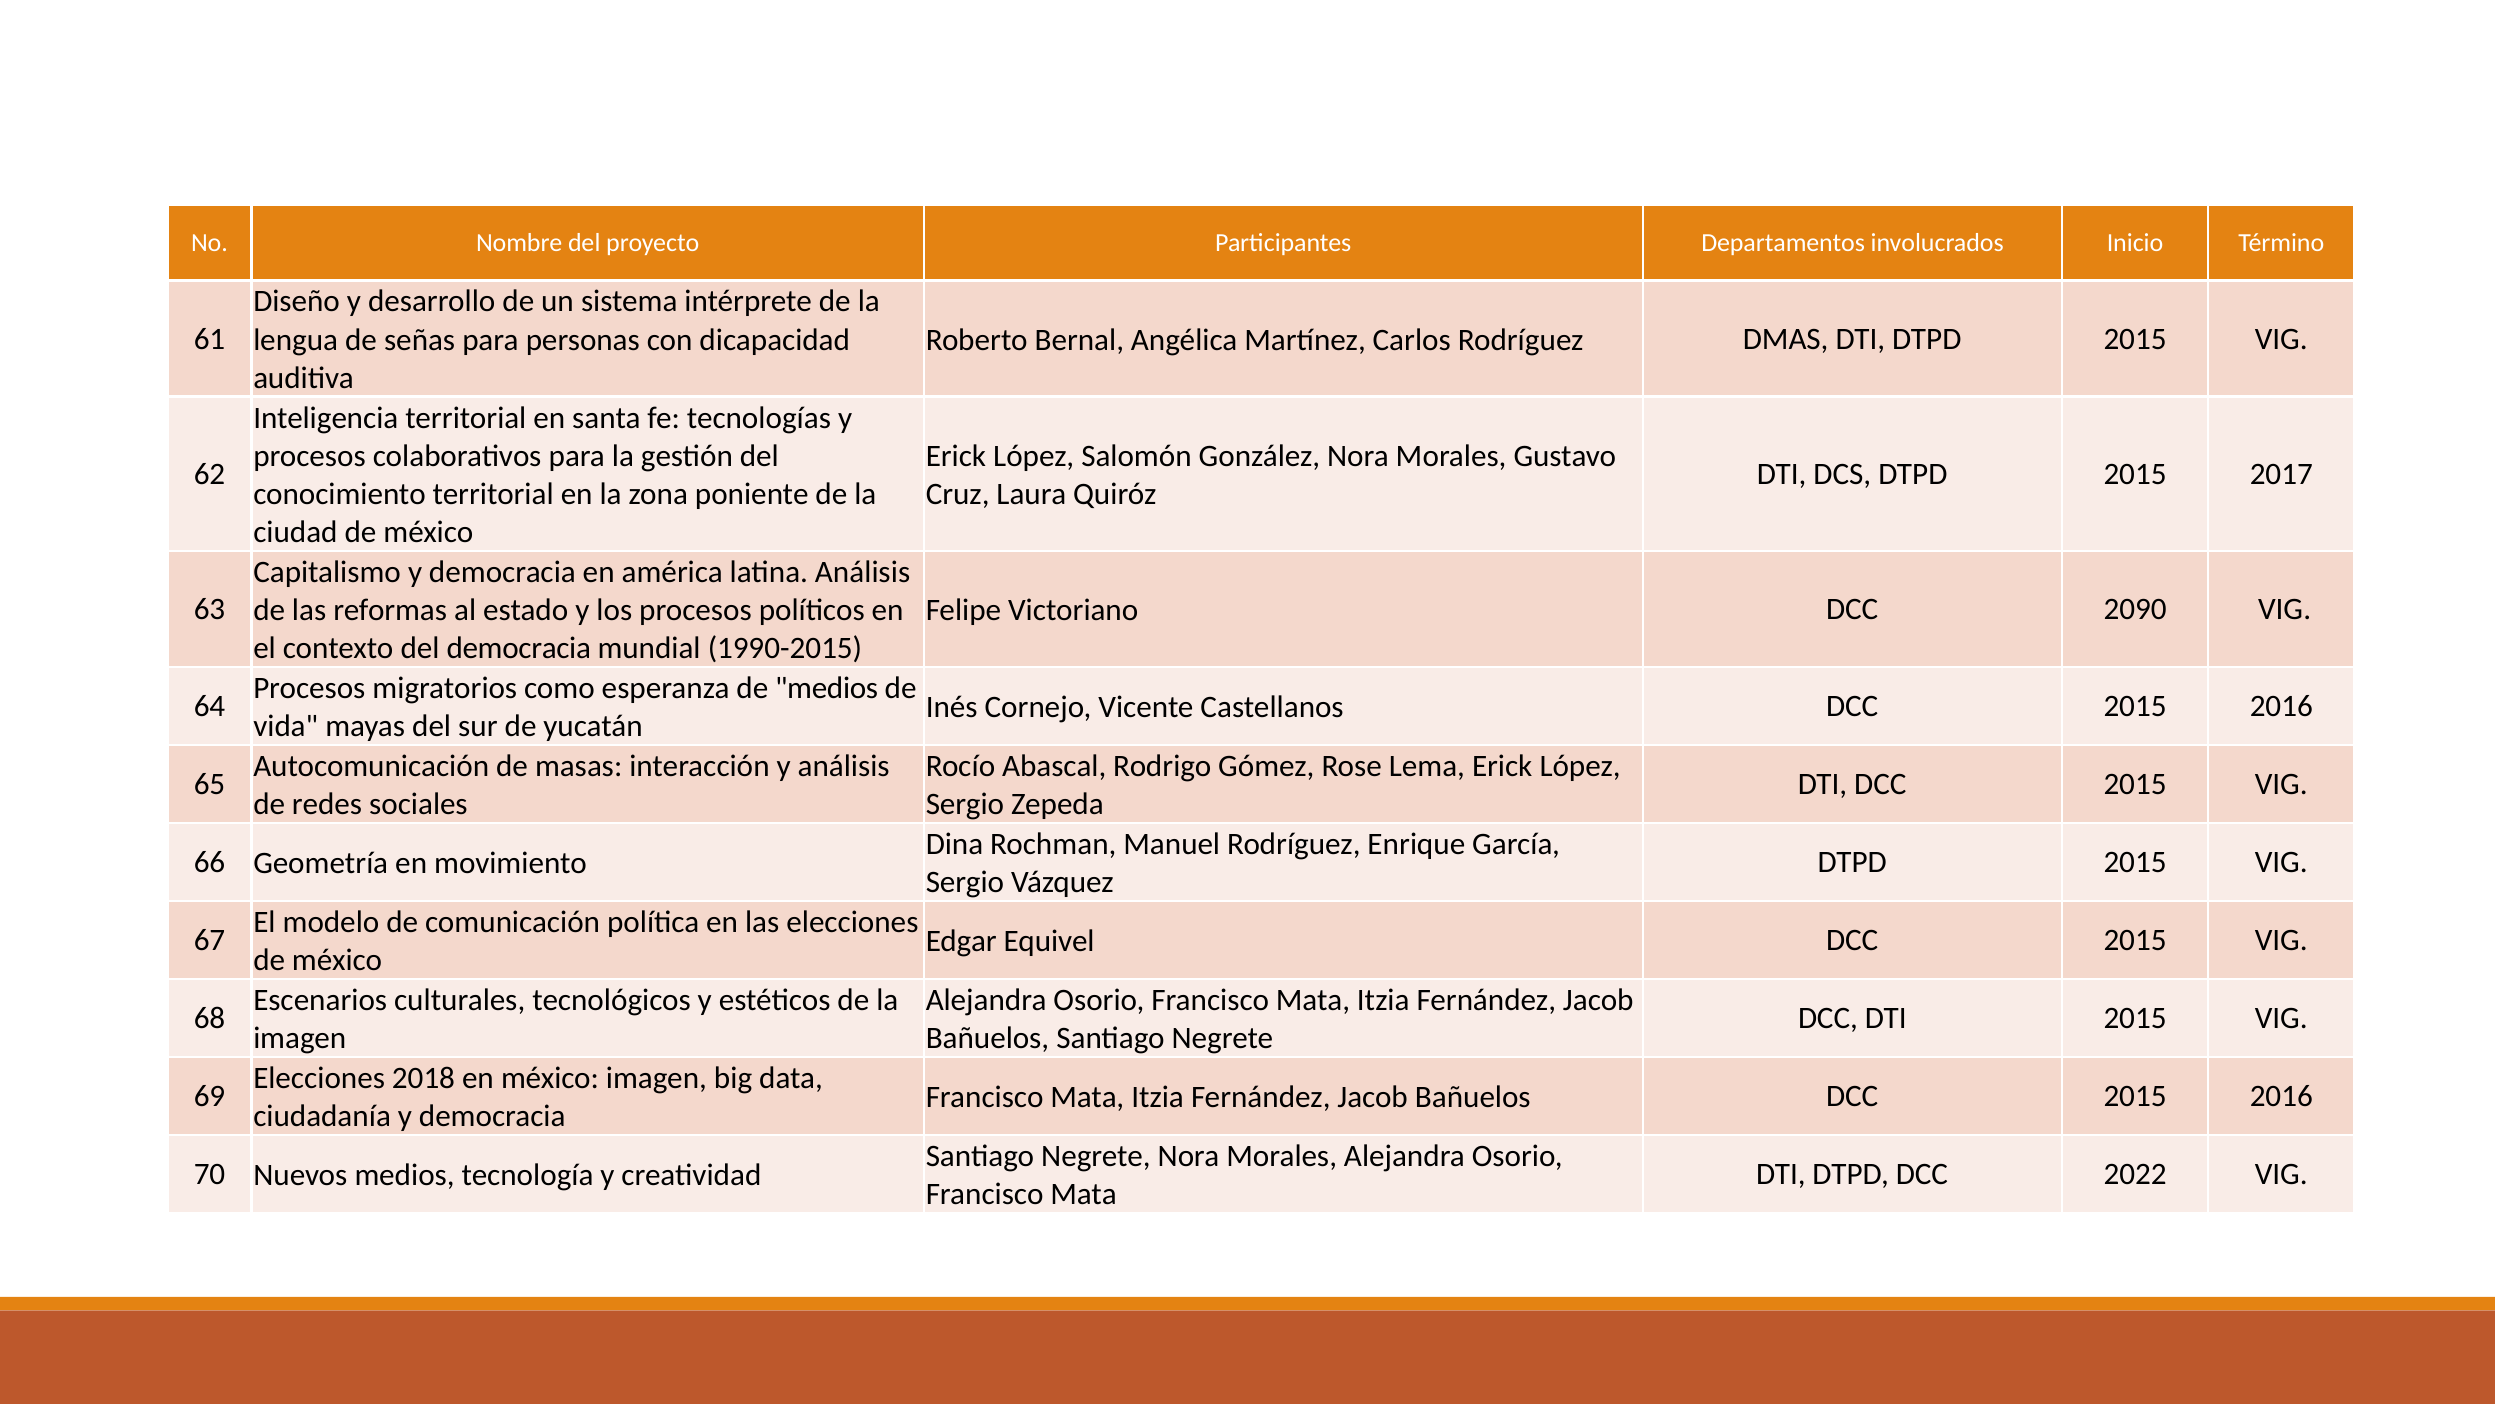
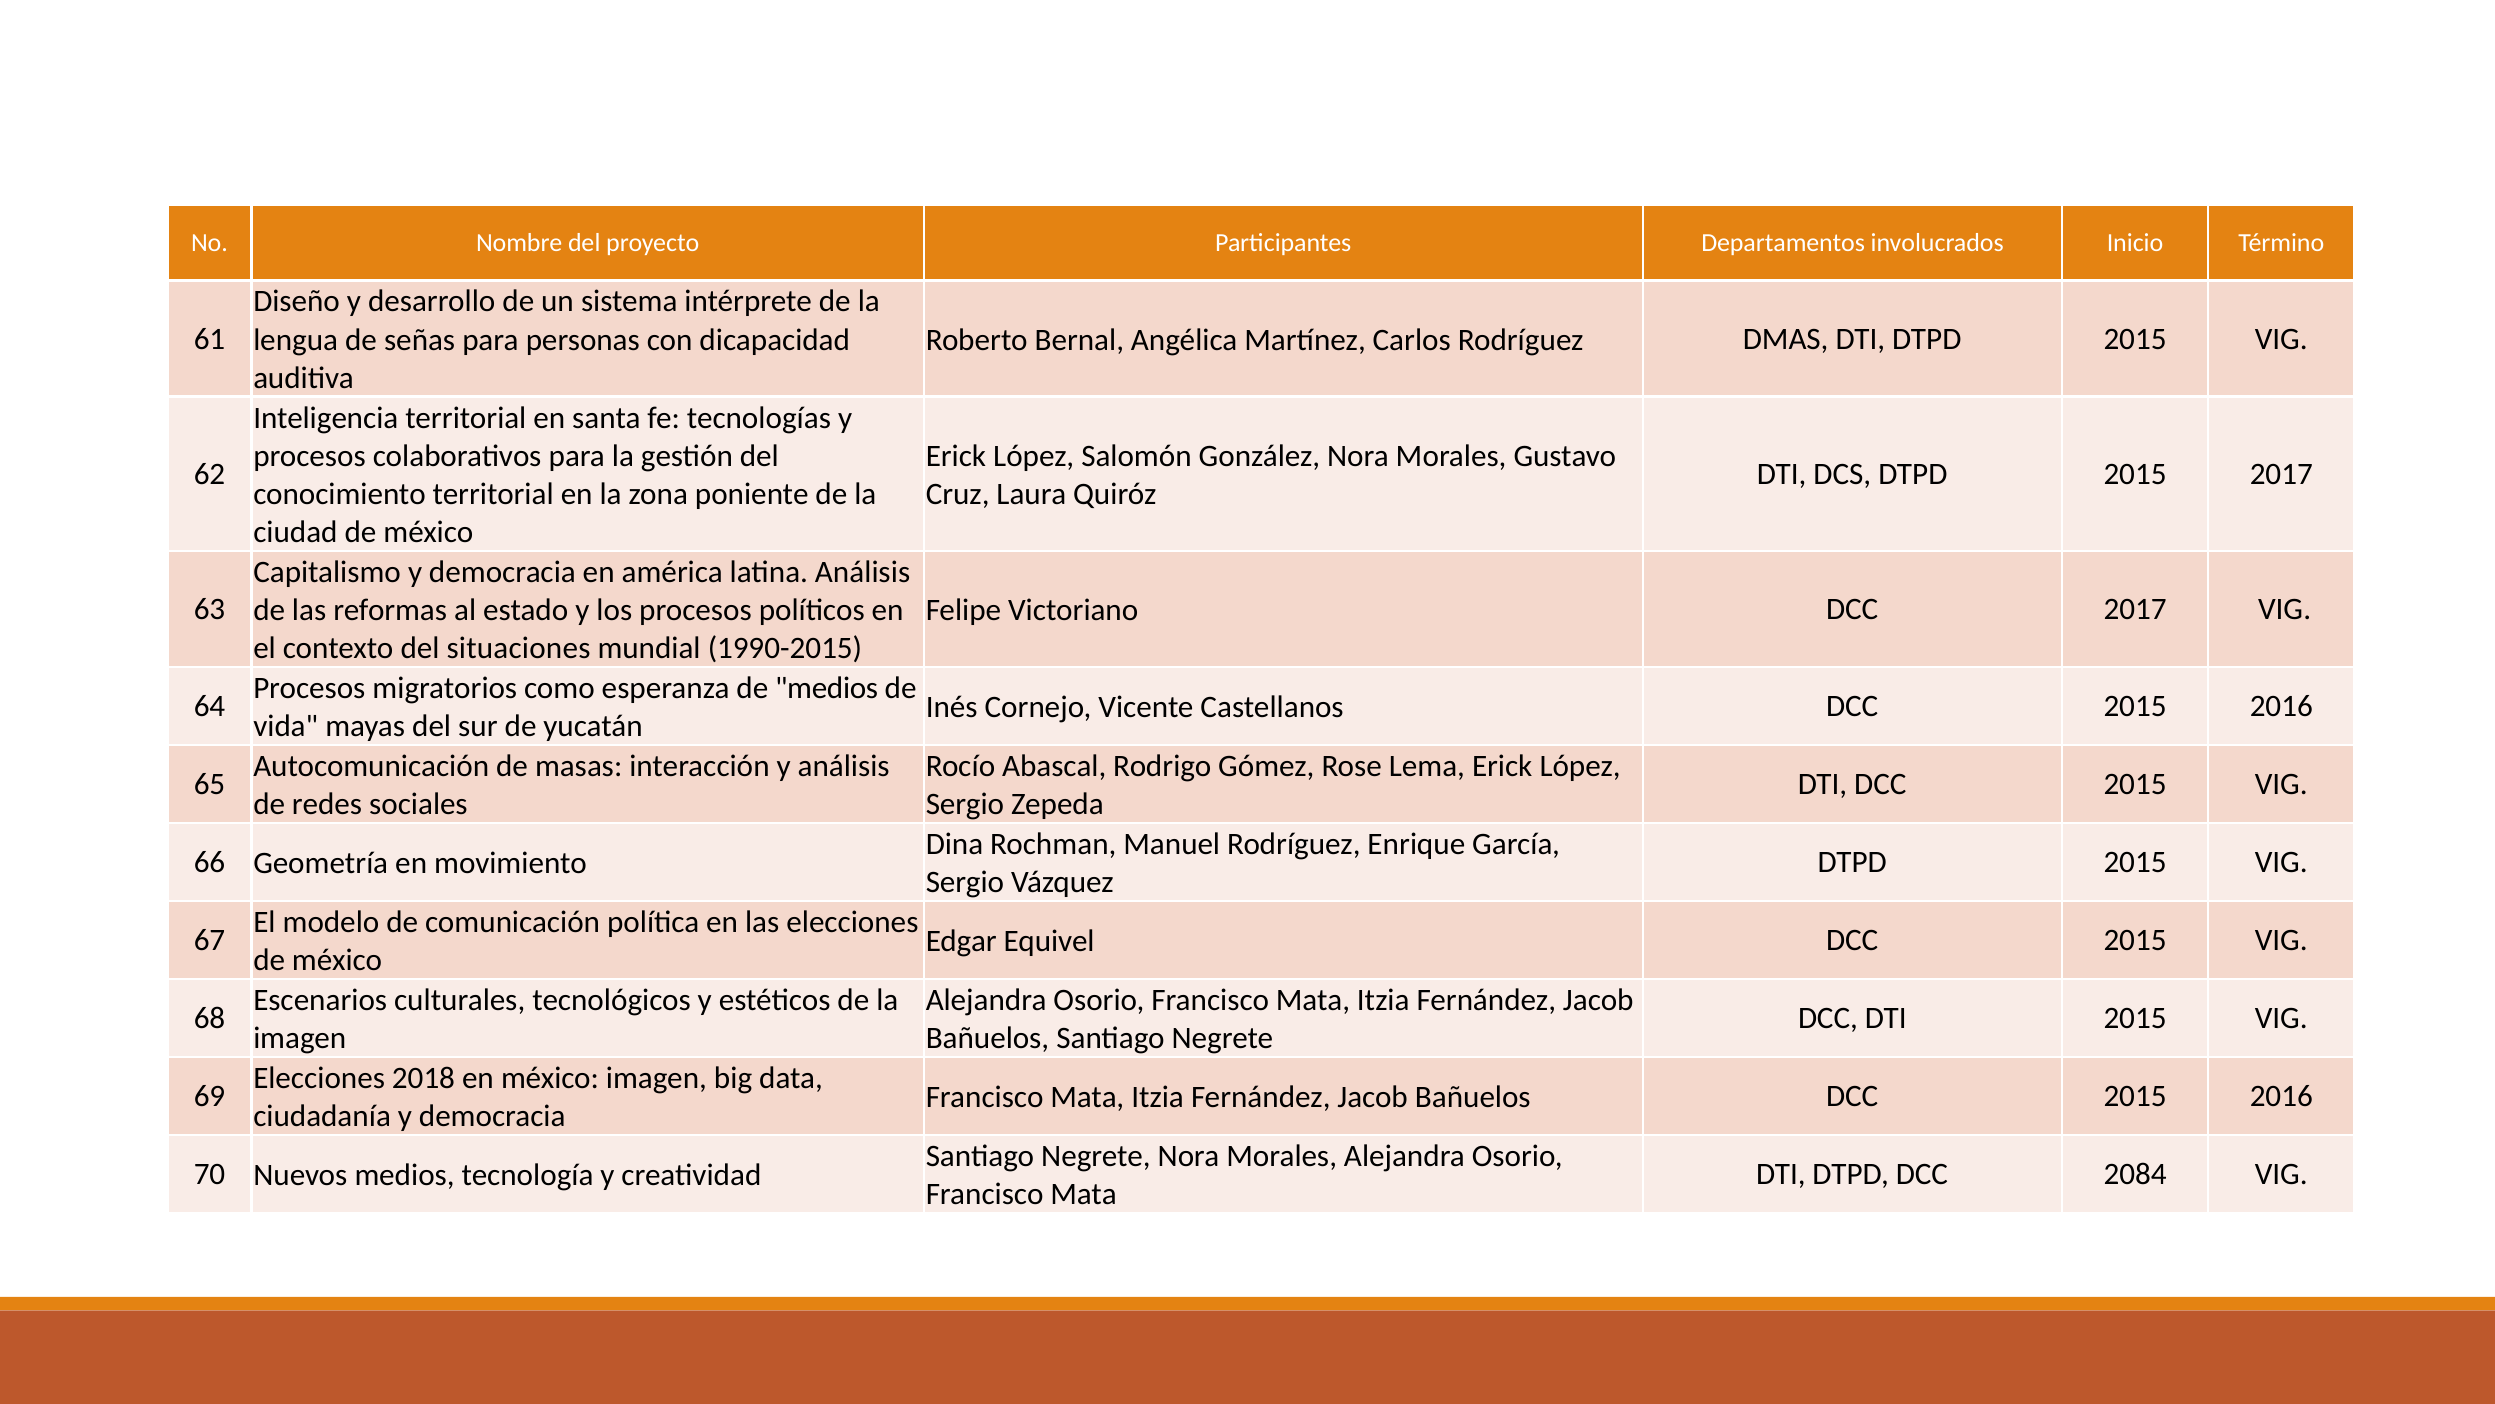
DCC 2090: 2090 -> 2017
del democracia: democracia -> situaciones
2022: 2022 -> 2084
